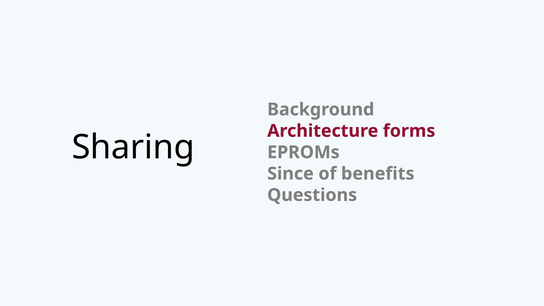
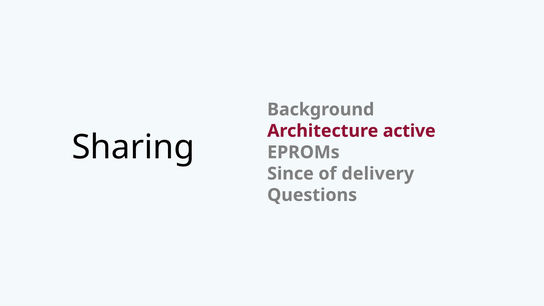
forms: forms -> active
benefits: benefits -> delivery
